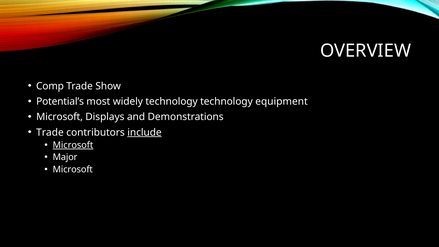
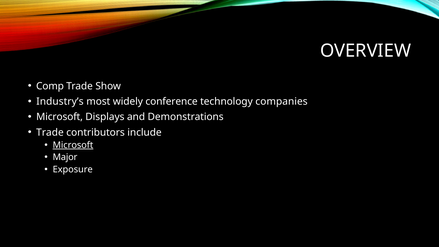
Potential’s: Potential’s -> Industry’s
widely technology: technology -> conference
equipment: equipment -> companies
include underline: present -> none
Microsoft at (73, 169): Microsoft -> Exposure
